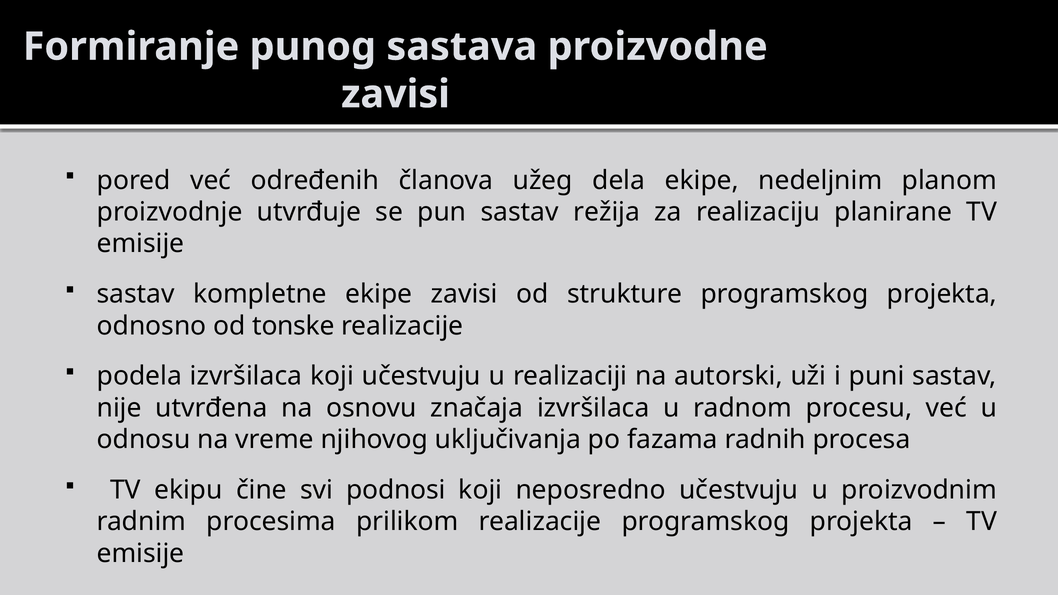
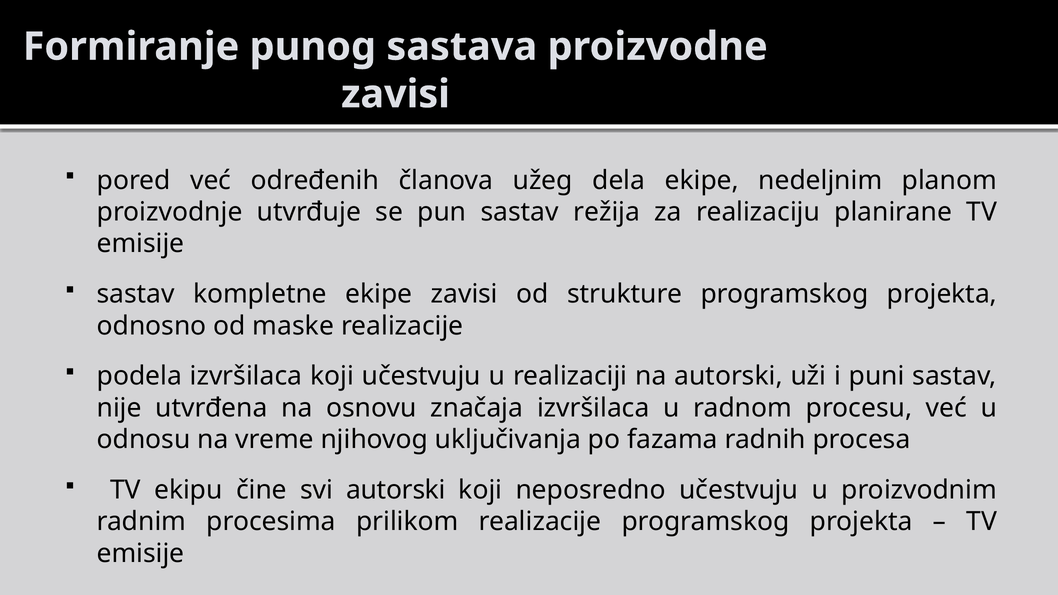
tonske: tonske -> maske
svi podnosi: podnosi -> autorski
